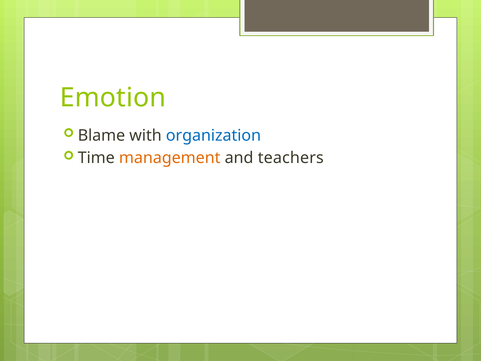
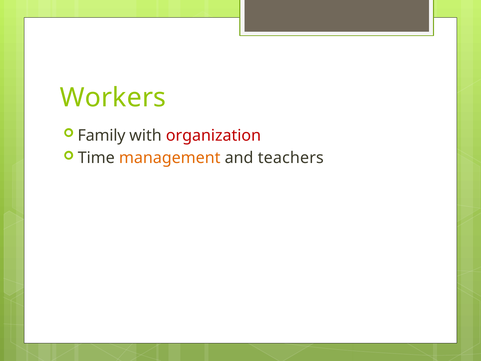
Emotion: Emotion -> Workers
Blame: Blame -> Family
organization colour: blue -> red
